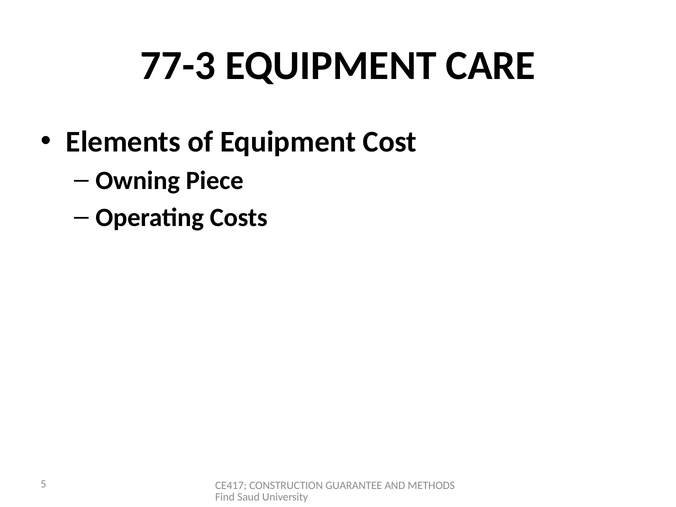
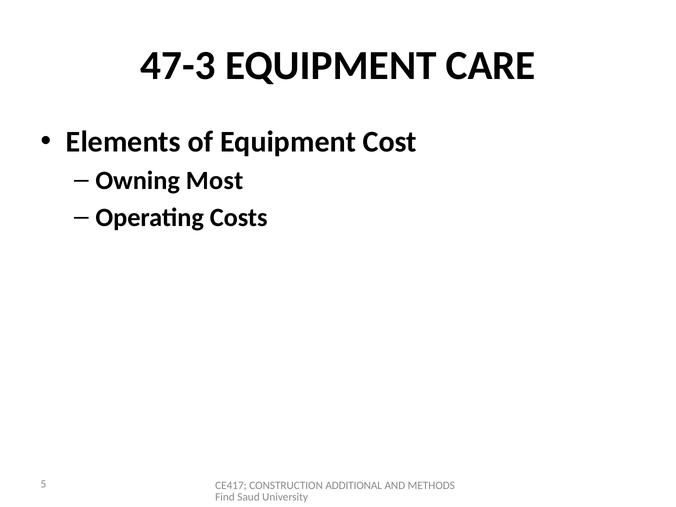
77-3: 77-3 -> 47-3
Piece: Piece -> Most
GUARANTEE: GUARANTEE -> ADDITIONAL
